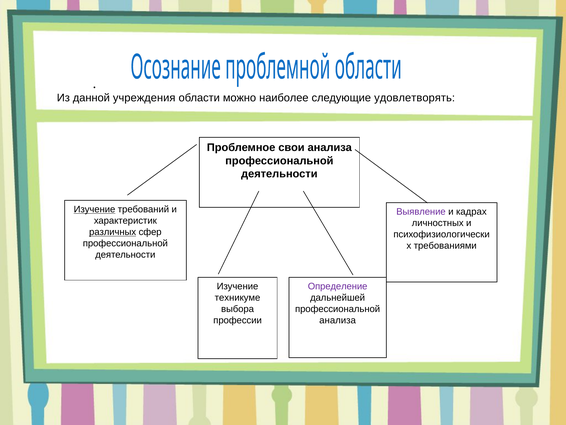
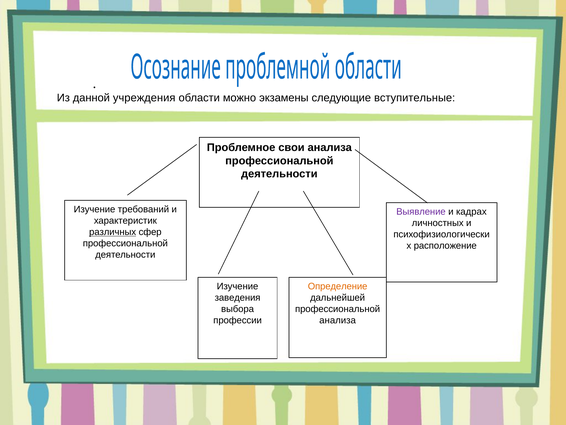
наиболее: наиболее -> экзамены
удовлетворять: удовлетворять -> вступительные
Изучение at (95, 209) underline: present -> none
требованиями: требованиями -> расположение
Определение colour: purple -> orange
техникуме: техникуме -> заведения
